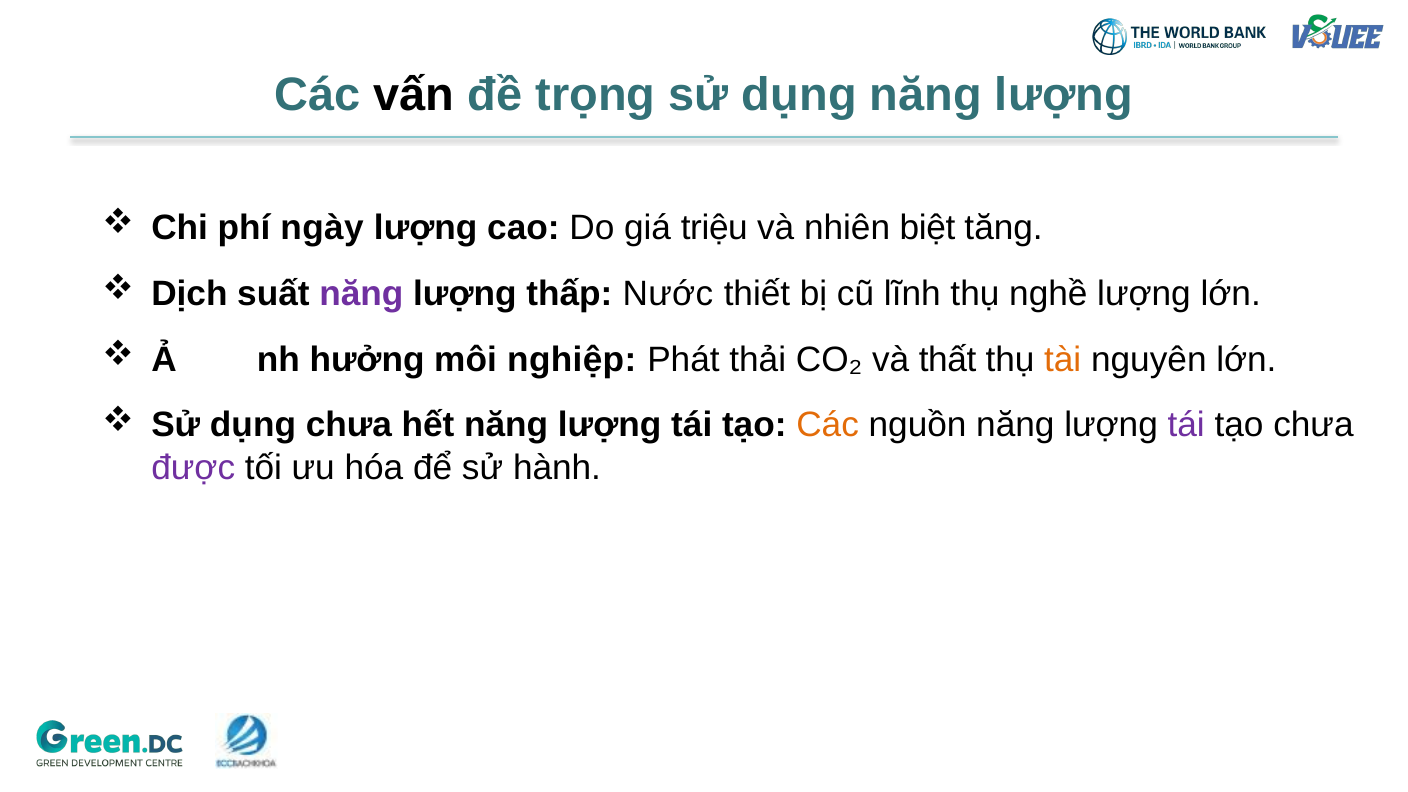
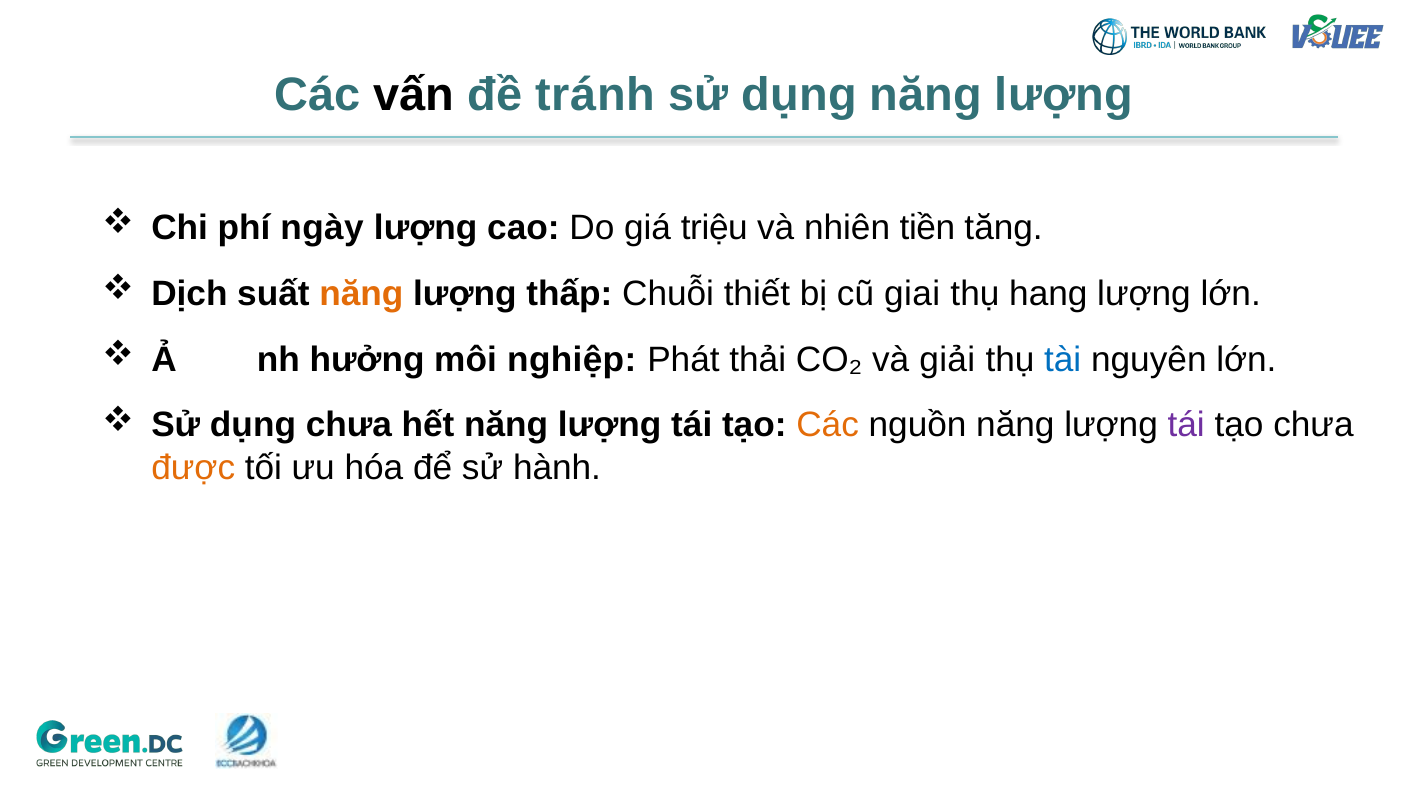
trọng: trọng -> tránh
biệt: biệt -> tiền
năng at (361, 294) colour: purple -> orange
Nước: Nước -> Chuỗi
lĩnh: lĩnh -> giai
nghề: nghề -> hang
thất: thất -> giải
tài colour: orange -> blue
được colour: purple -> orange
